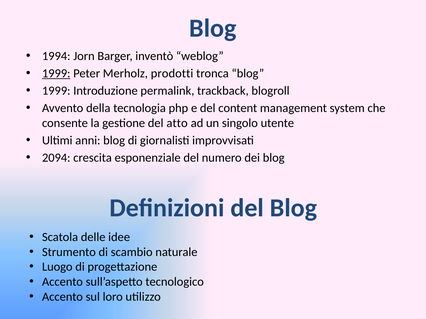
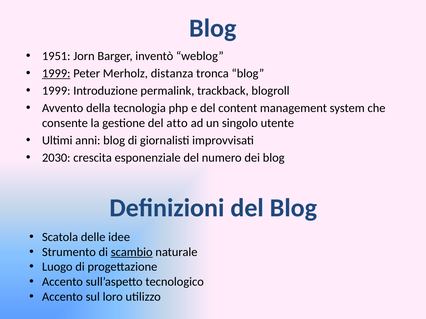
1994: 1994 -> 1951
prodotti: prodotti -> distanza
2094: 2094 -> 2030
scambio underline: none -> present
